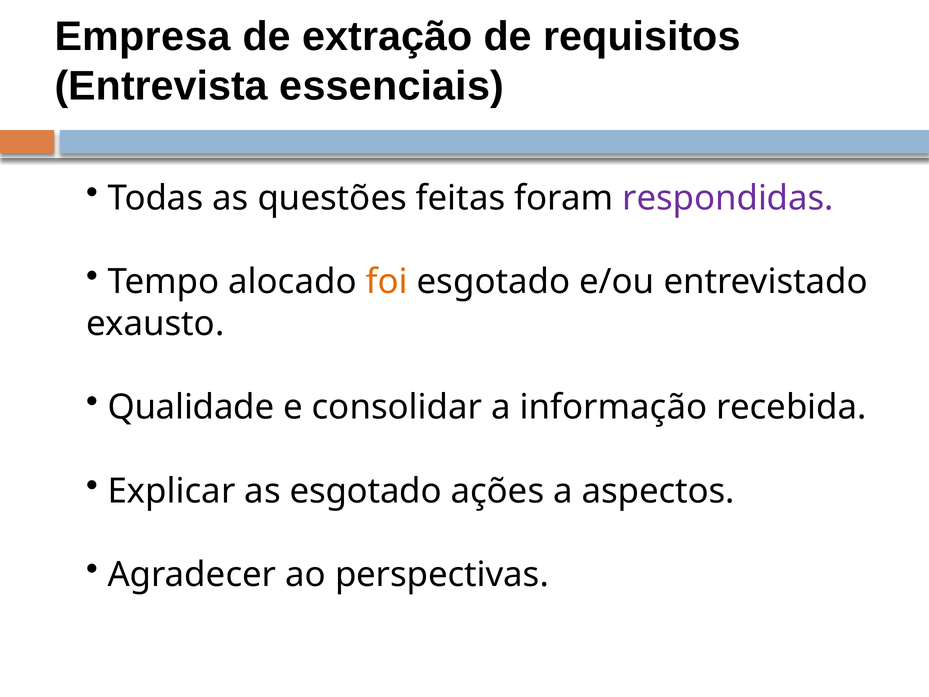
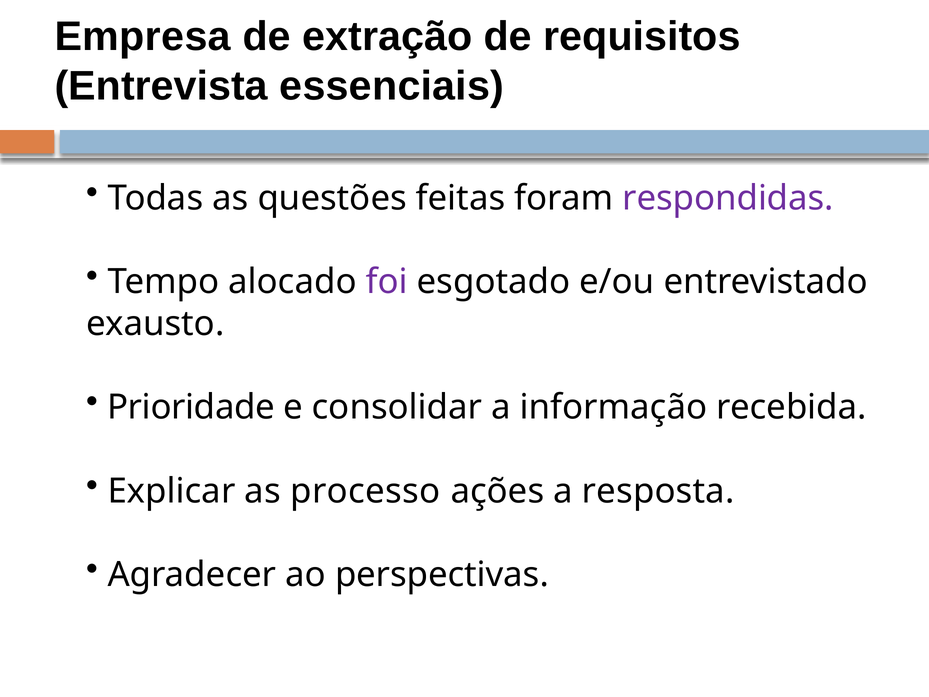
foi colour: orange -> purple
Qualidade: Qualidade -> Prioridade
as esgotado: esgotado -> processo
aspectos: aspectos -> resposta
